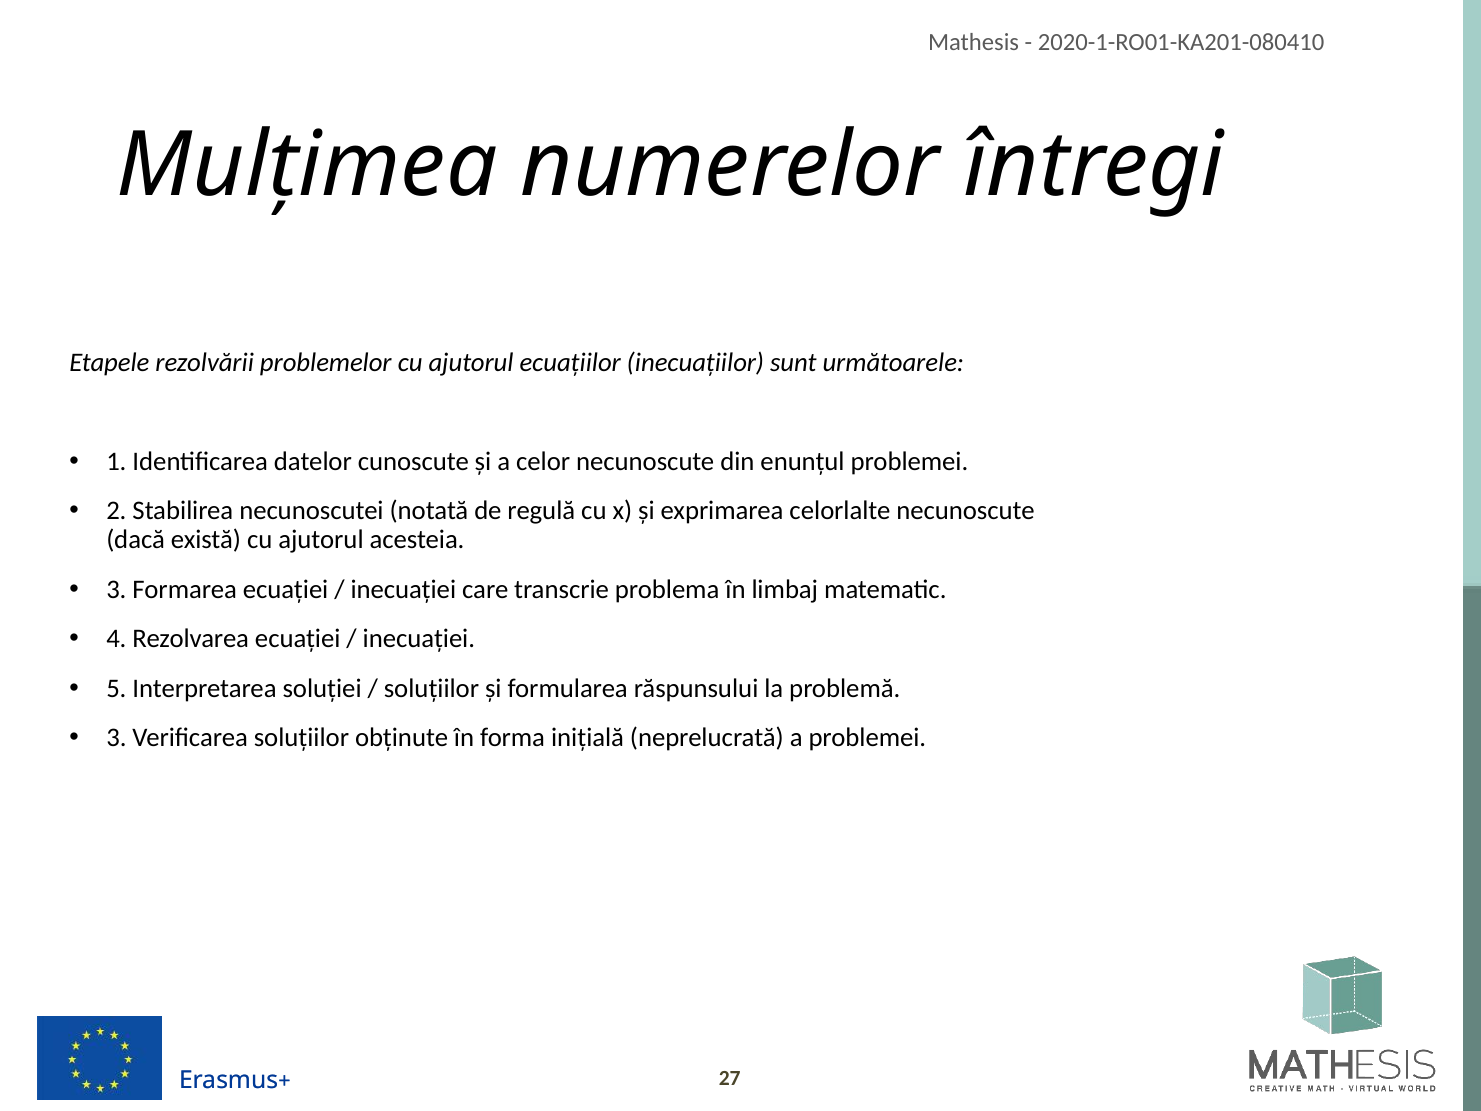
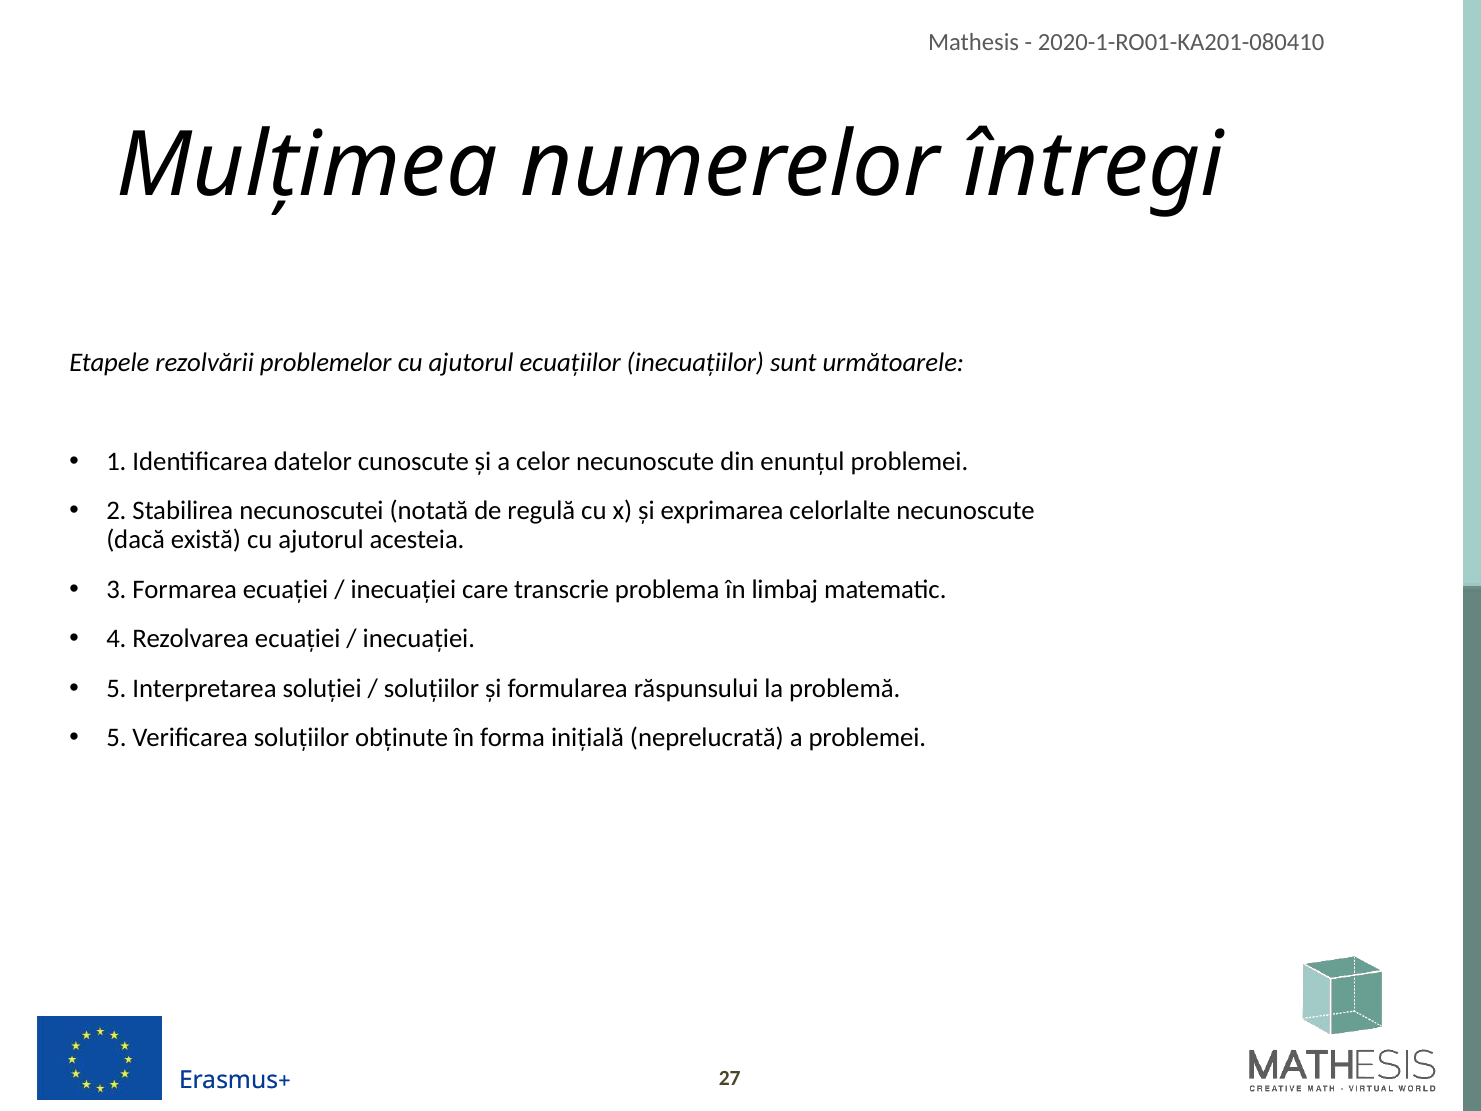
3 at (116, 738): 3 -> 5
